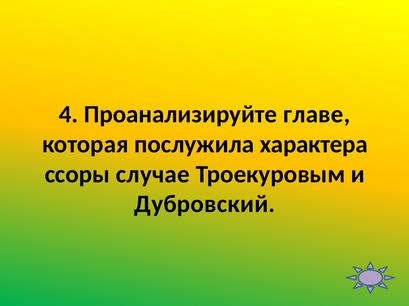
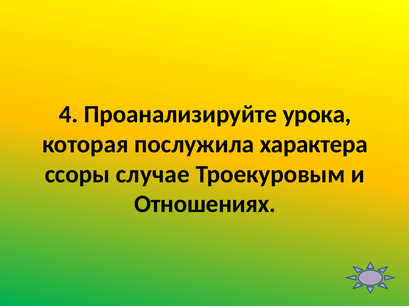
главе: главе -> урока
Дубровский: Дубровский -> Отношениях
